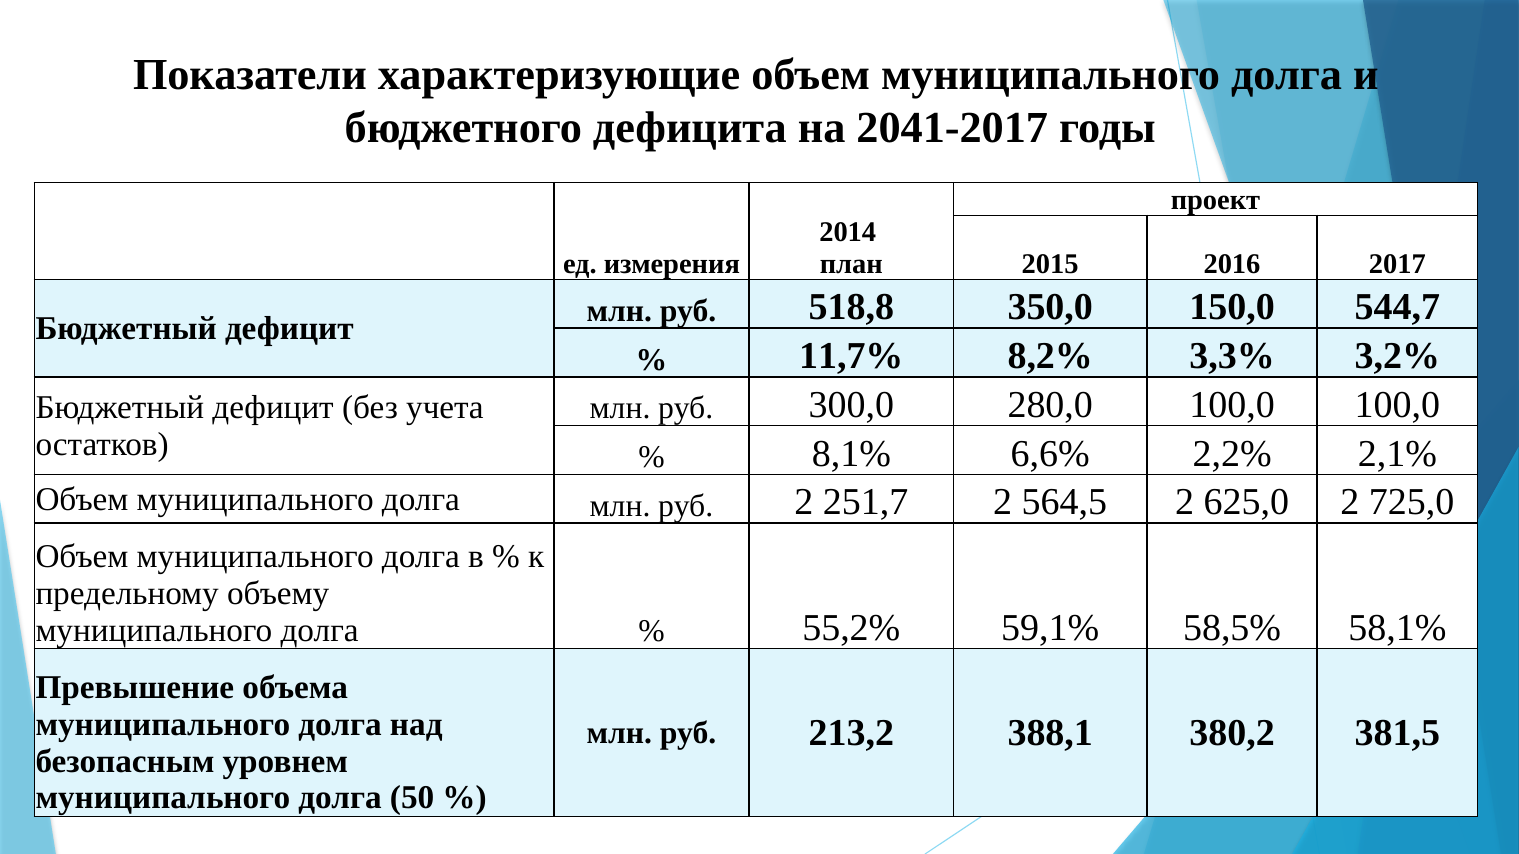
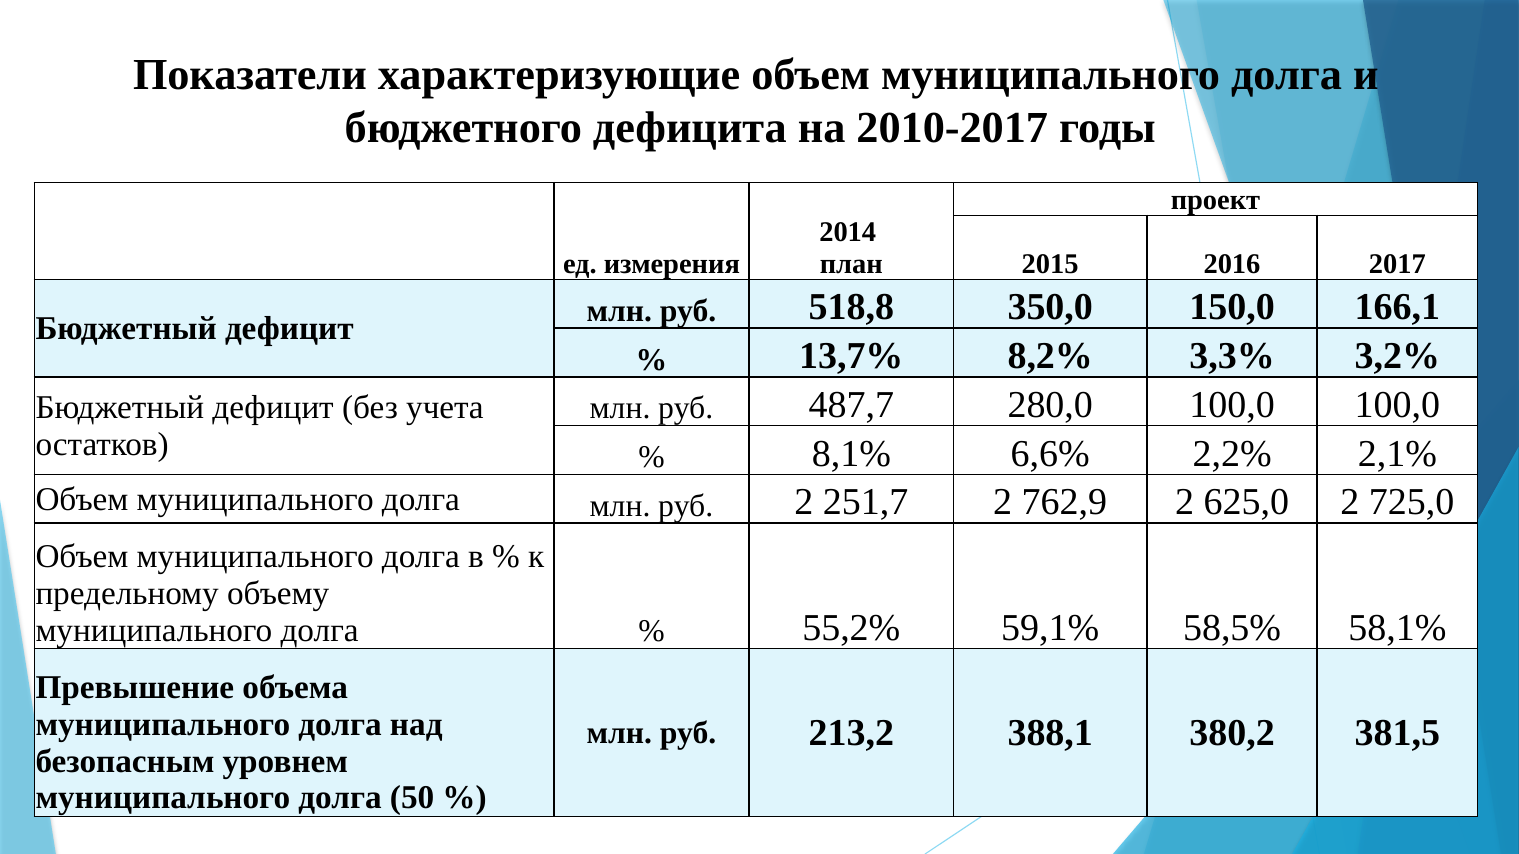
2041-2017: 2041-2017 -> 2010-2017
544,7: 544,7 -> 166,1
11,7%: 11,7% -> 13,7%
300,0: 300,0 -> 487,7
564,5: 564,5 -> 762,9
